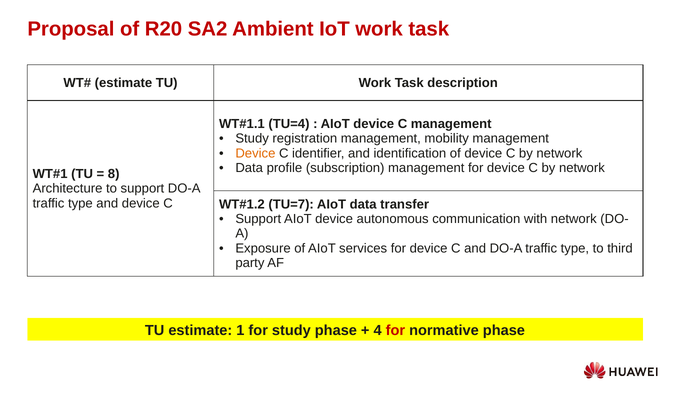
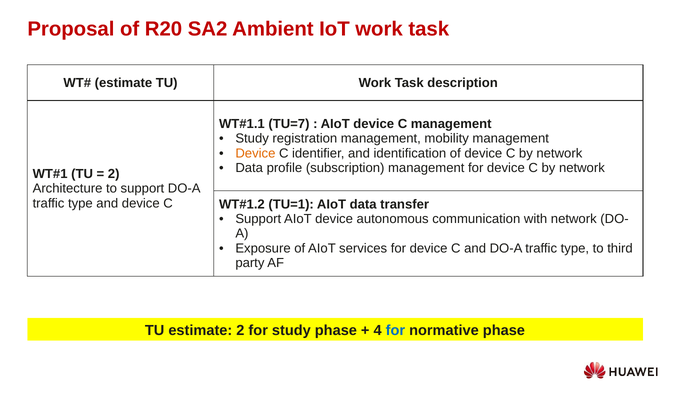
TU=4: TU=4 -> TU=7
8 at (114, 174): 8 -> 2
TU=7: TU=7 -> TU=1
estimate 1: 1 -> 2
for at (395, 330) colour: red -> blue
